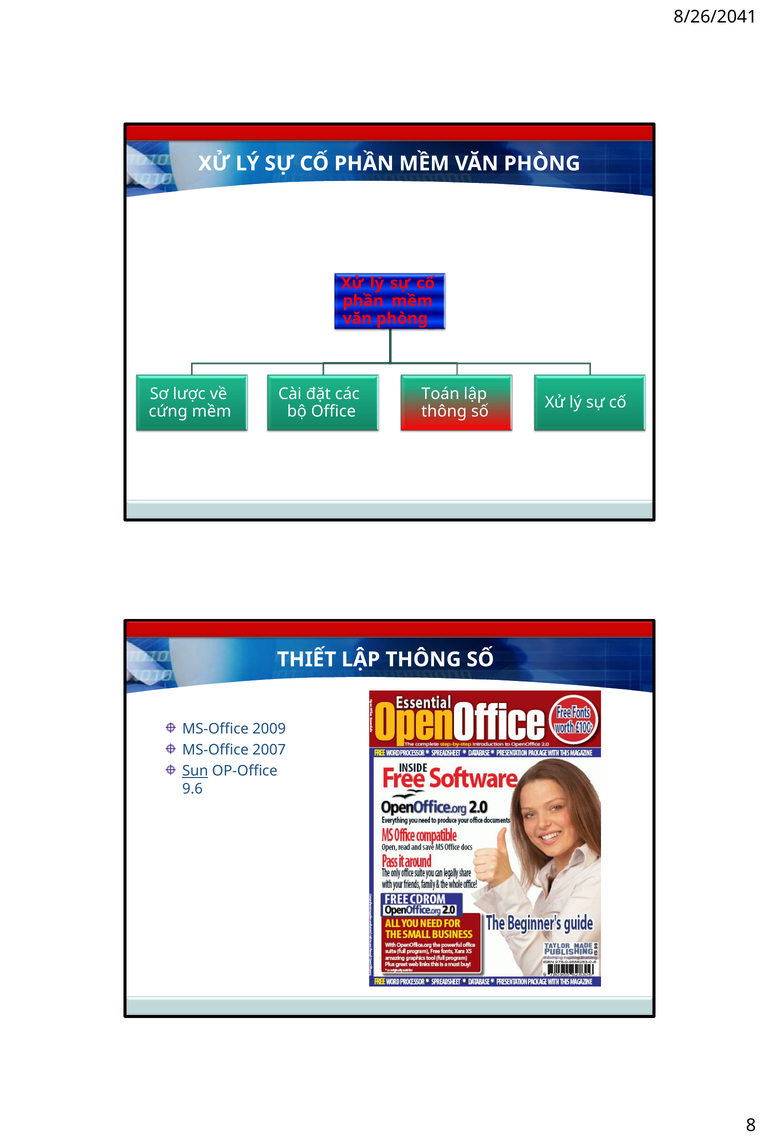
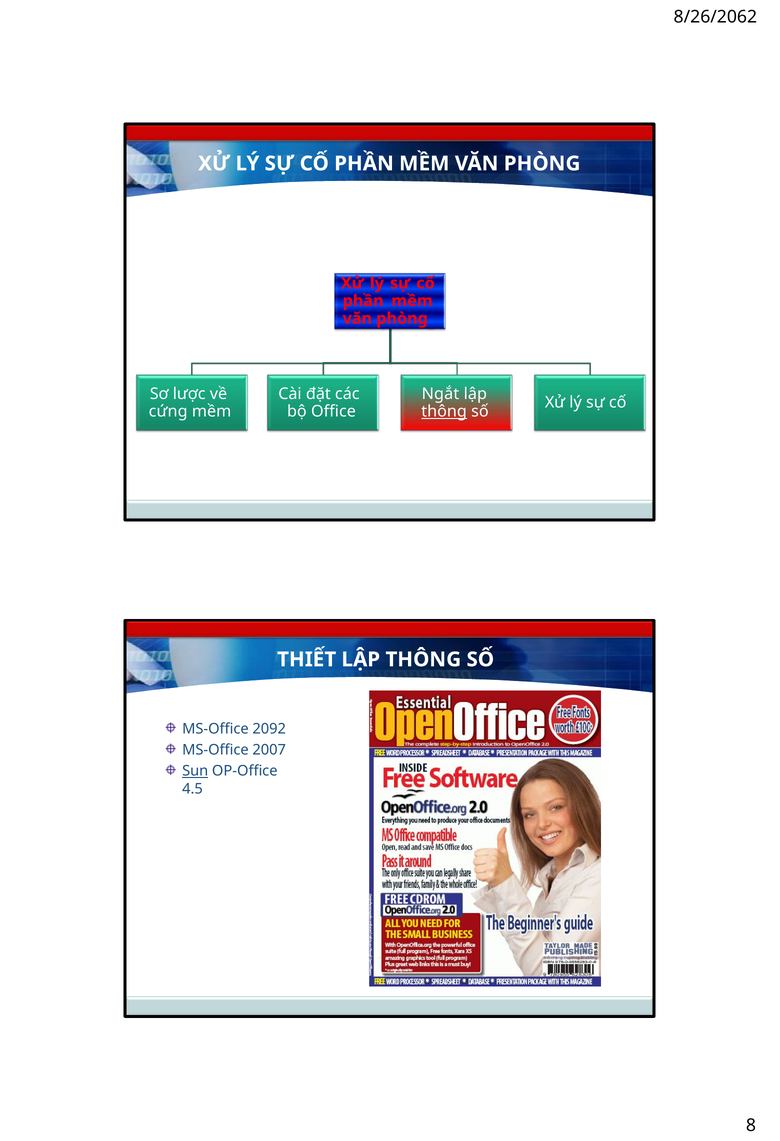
8/26/2041: 8/26/2041 -> 8/26/2062
Toán: Toán -> Ngắt
thông at (444, 412) underline: none -> present
2009: 2009 -> 2092
9.6: 9.6 -> 4.5
